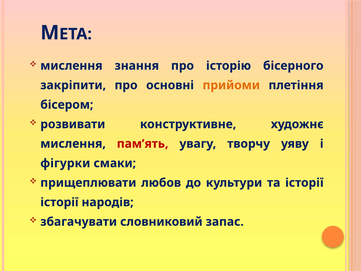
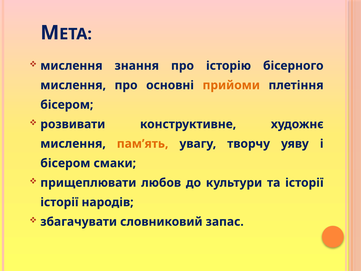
закріпити at (73, 85): закріпити -> мислення
пам’ять colour: red -> orange
фігурки at (65, 163): фігурки -> бісером
